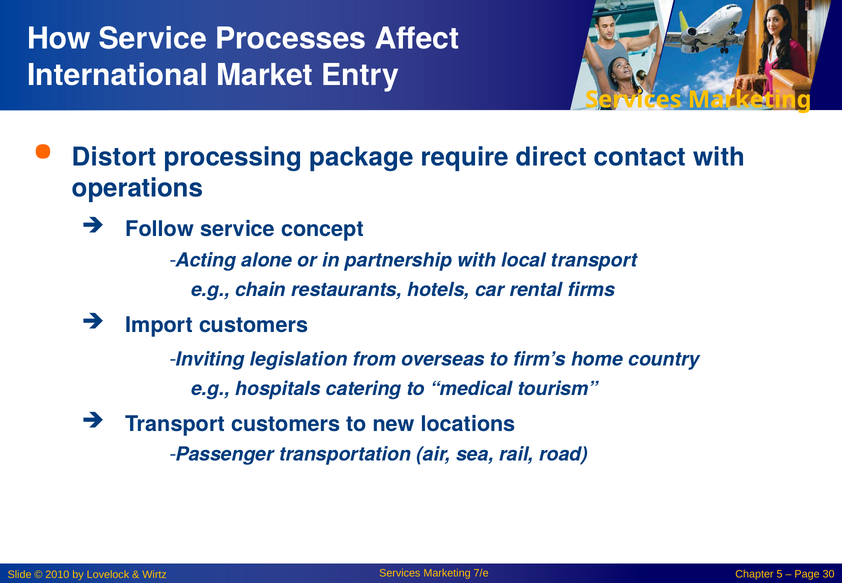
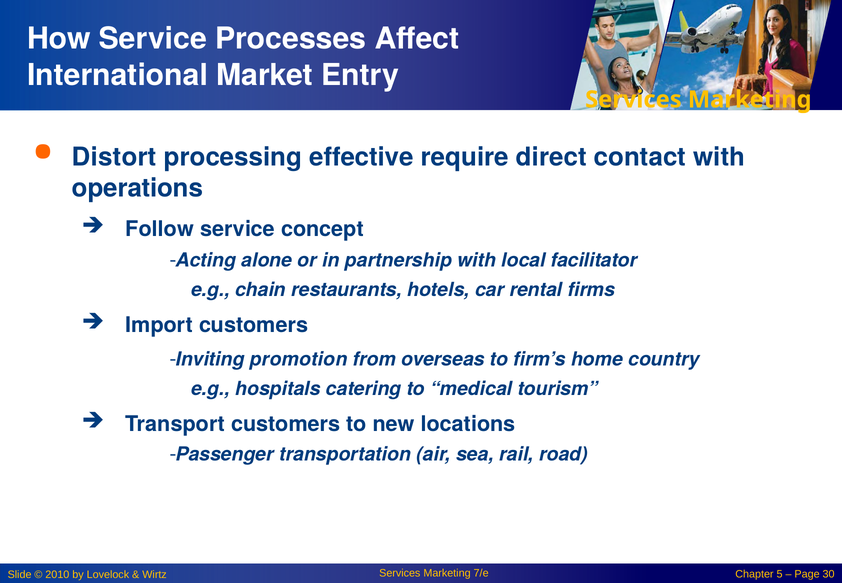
package: package -> effective
local transport: transport -> facilitator
legislation: legislation -> promotion
